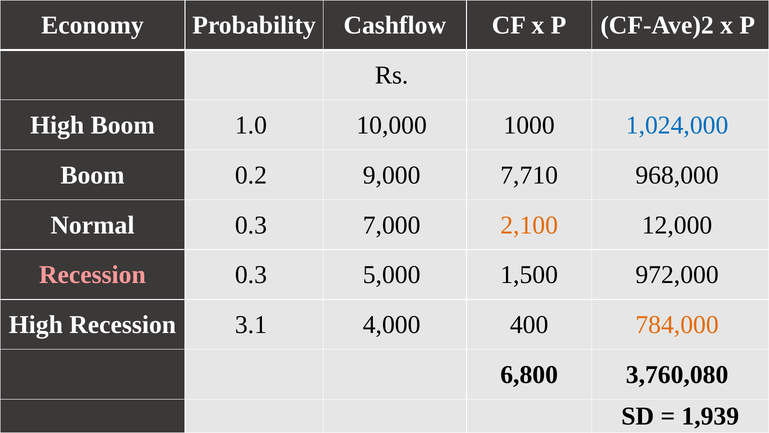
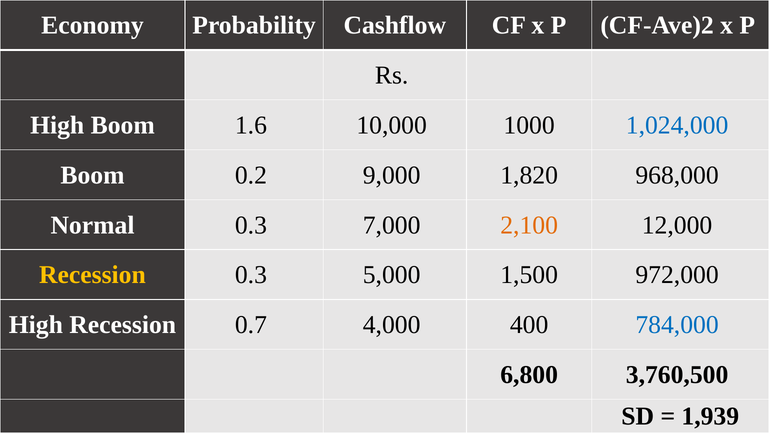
1.0: 1.0 -> 1.6
7,710: 7,710 -> 1,820
Recession at (92, 275) colour: pink -> yellow
3.1: 3.1 -> 0.7
784,000 colour: orange -> blue
3,760,080: 3,760,080 -> 3,760,500
